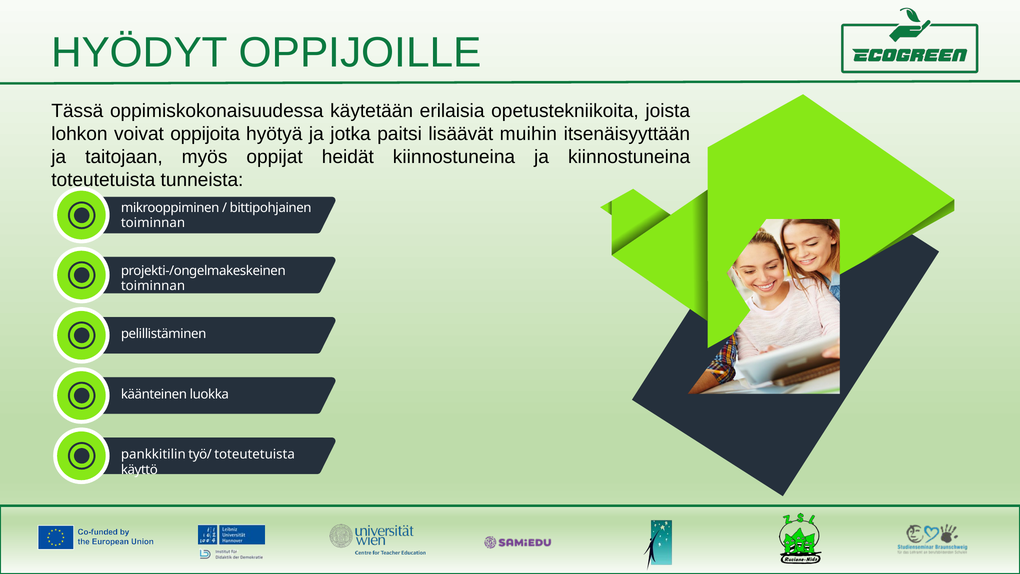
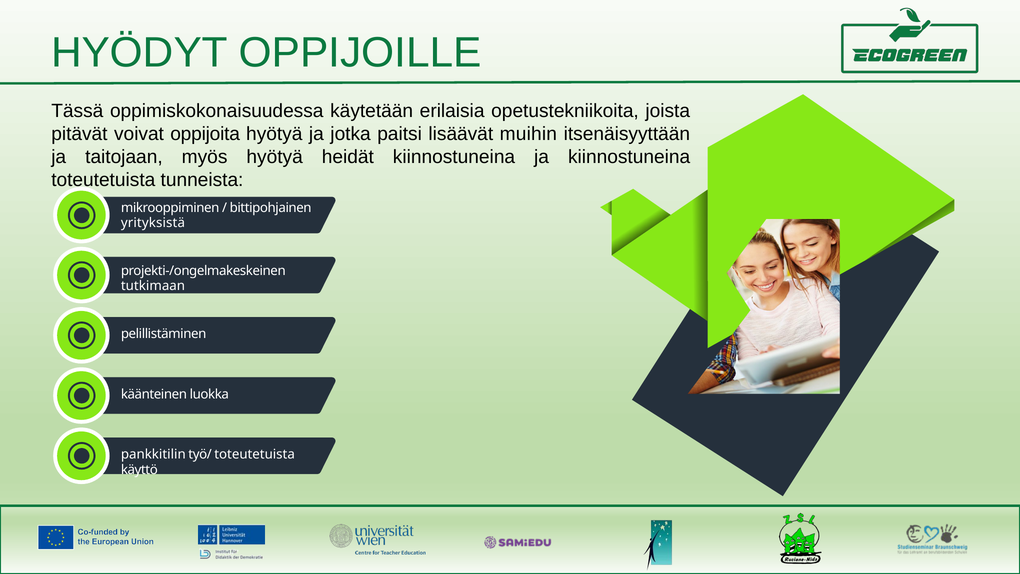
lohkon: lohkon -> pitävät
myös oppijat: oppijat -> hyötyä
toiminnan at (153, 223): toiminnan -> yrityksistä
toiminnan at (153, 286): toiminnan -> tutkimaan
